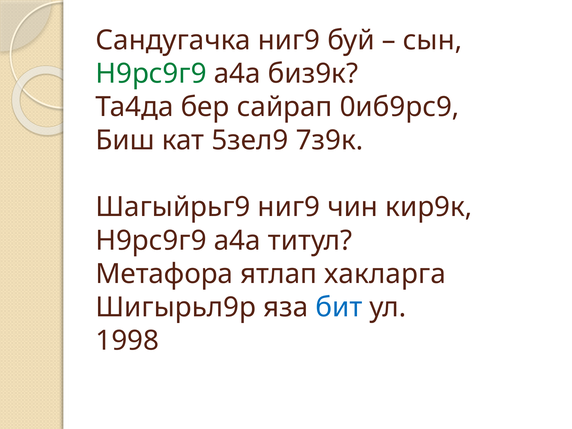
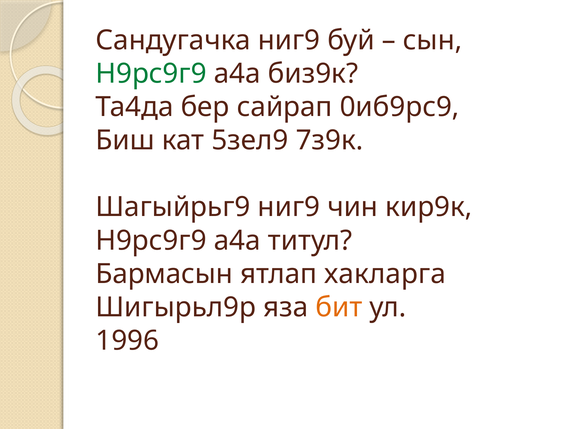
Метафора: Метафора -> Бармасын
бит colour: blue -> orange
1998: 1998 -> 1996
